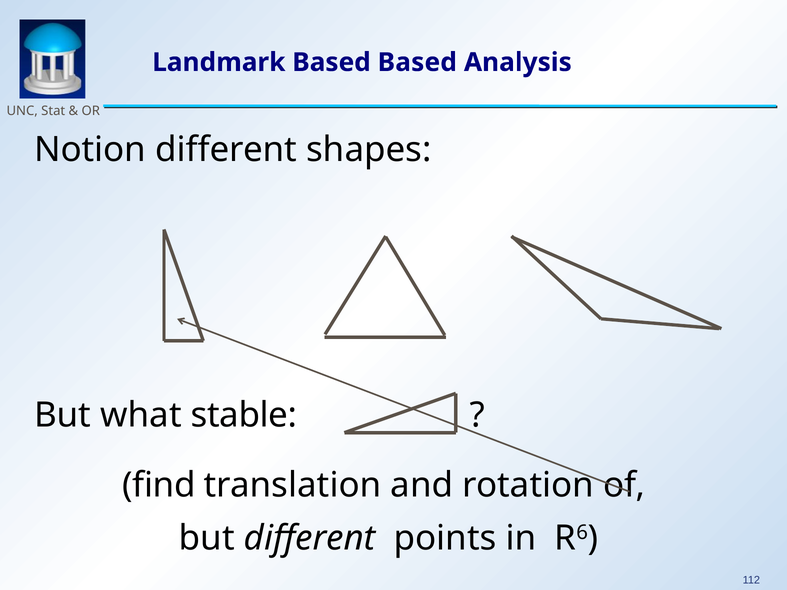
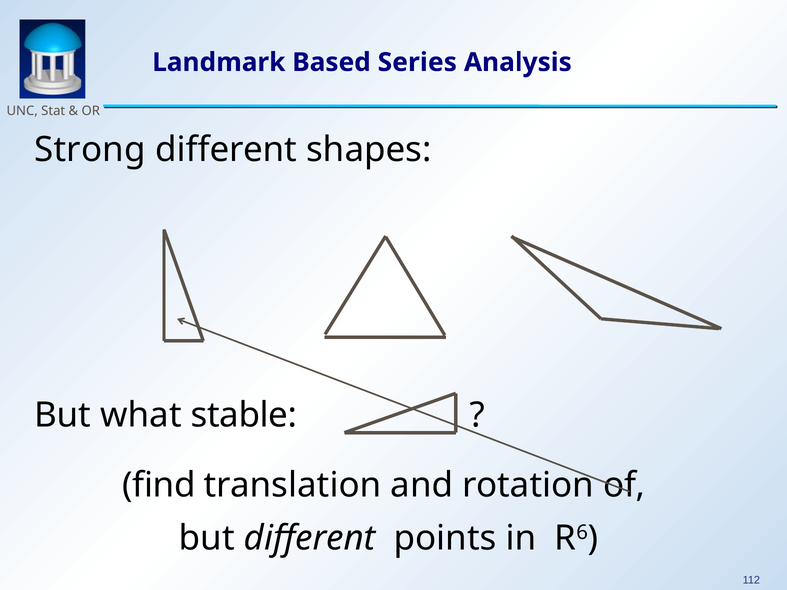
Based Based: Based -> Series
Notion: Notion -> Strong
